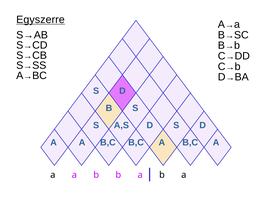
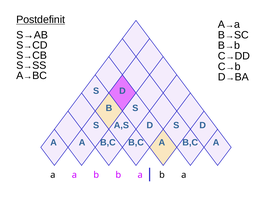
Egyszerre: Egyszerre -> Postdefinit
